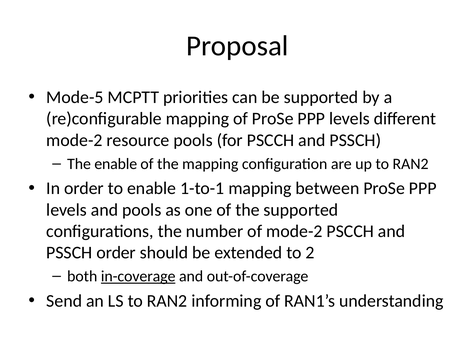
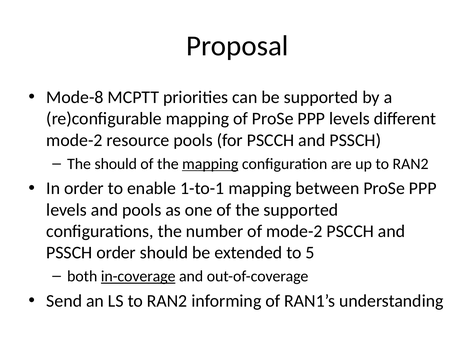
Mode-5: Mode-5 -> Mode-8
The enable: enable -> should
mapping at (210, 164) underline: none -> present
2: 2 -> 5
